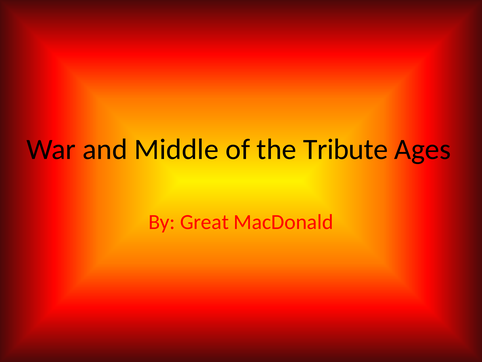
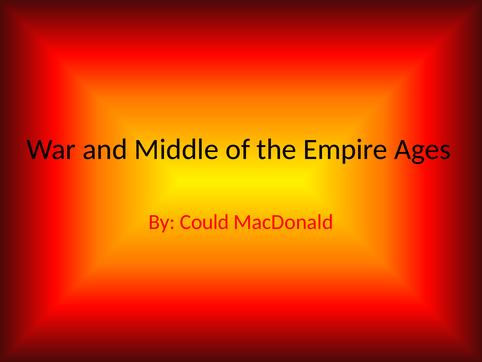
Tribute: Tribute -> Empire
Great: Great -> Could
